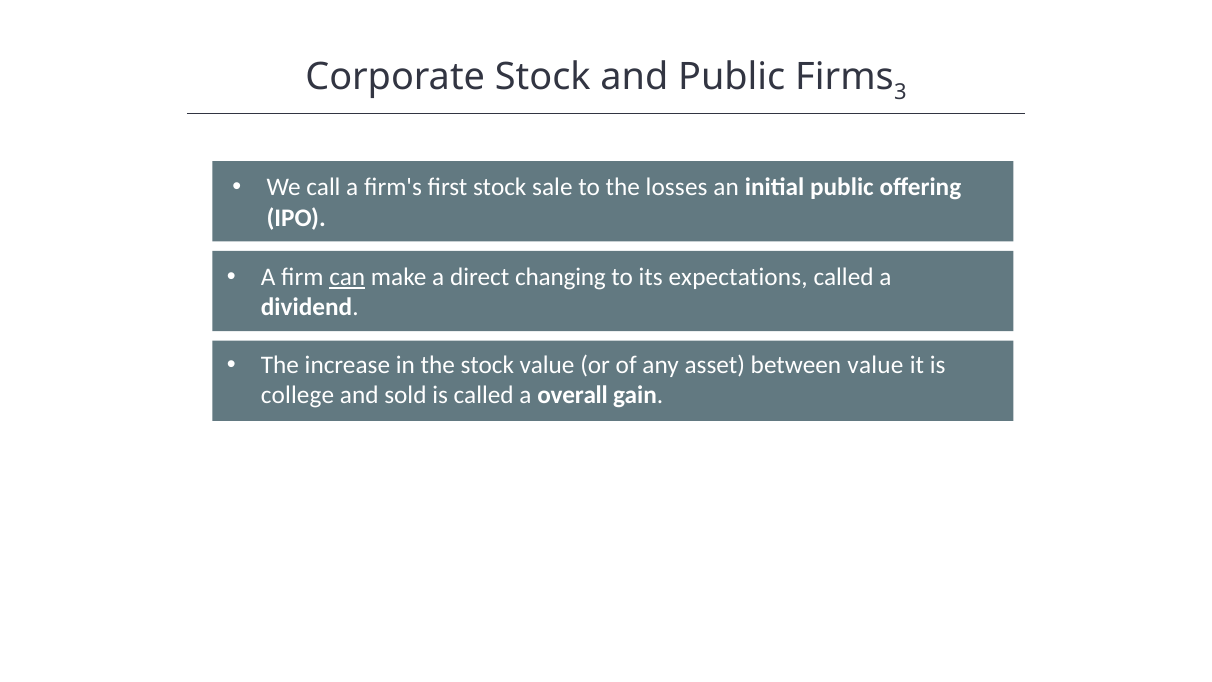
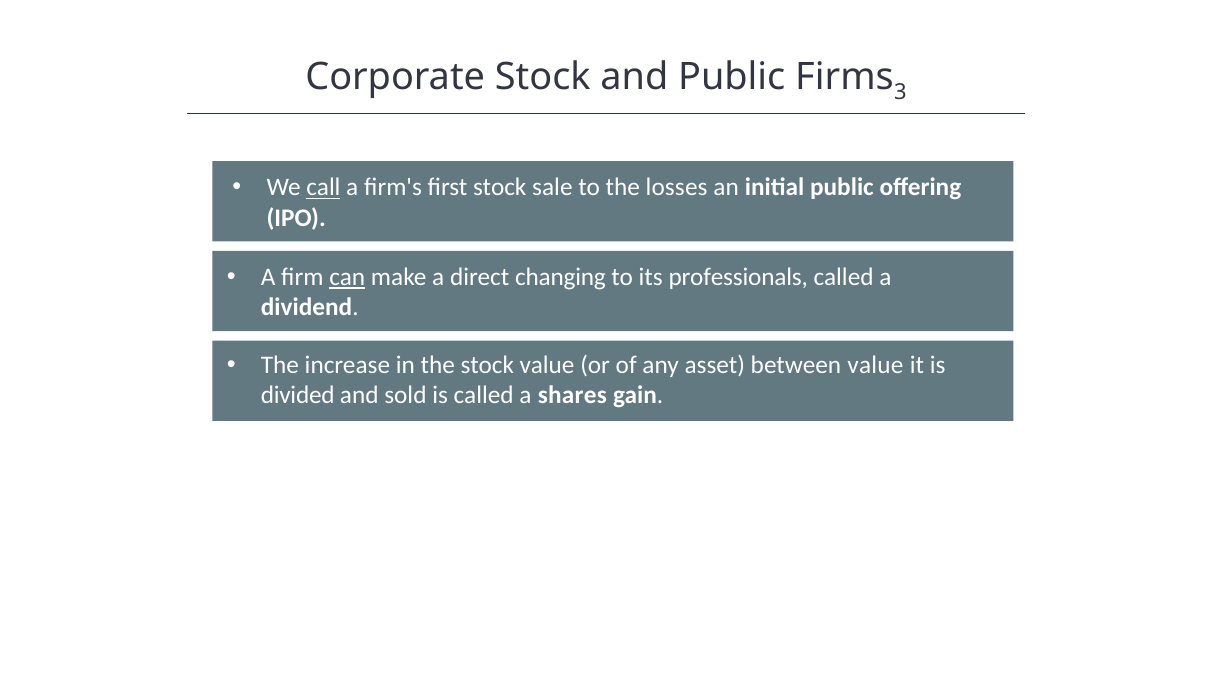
call underline: none -> present
expectations: expectations -> professionals
college: college -> divided
overall: overall -> shares
